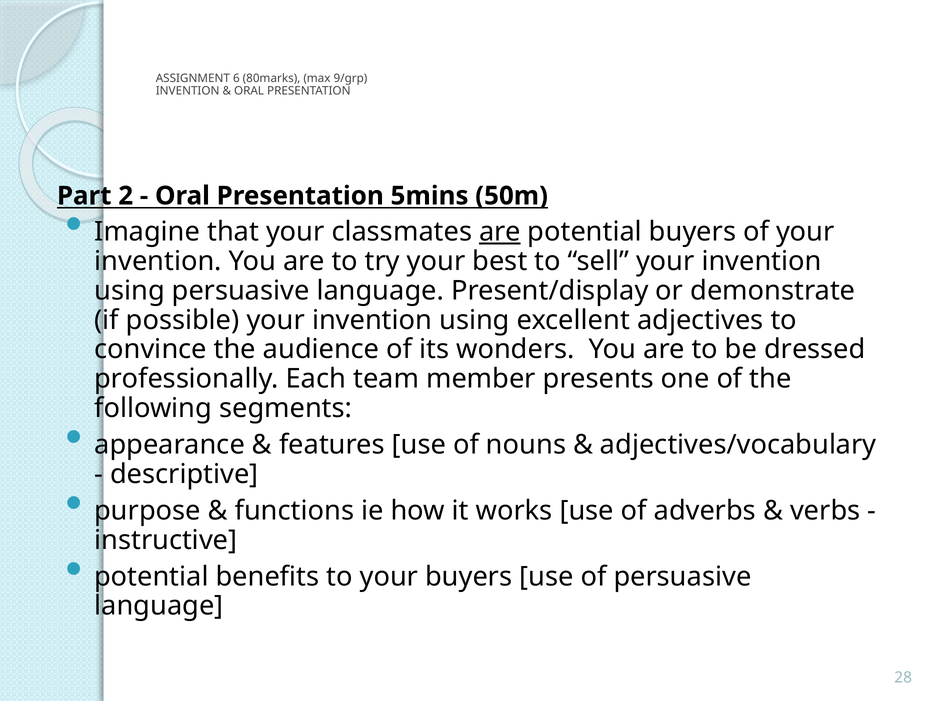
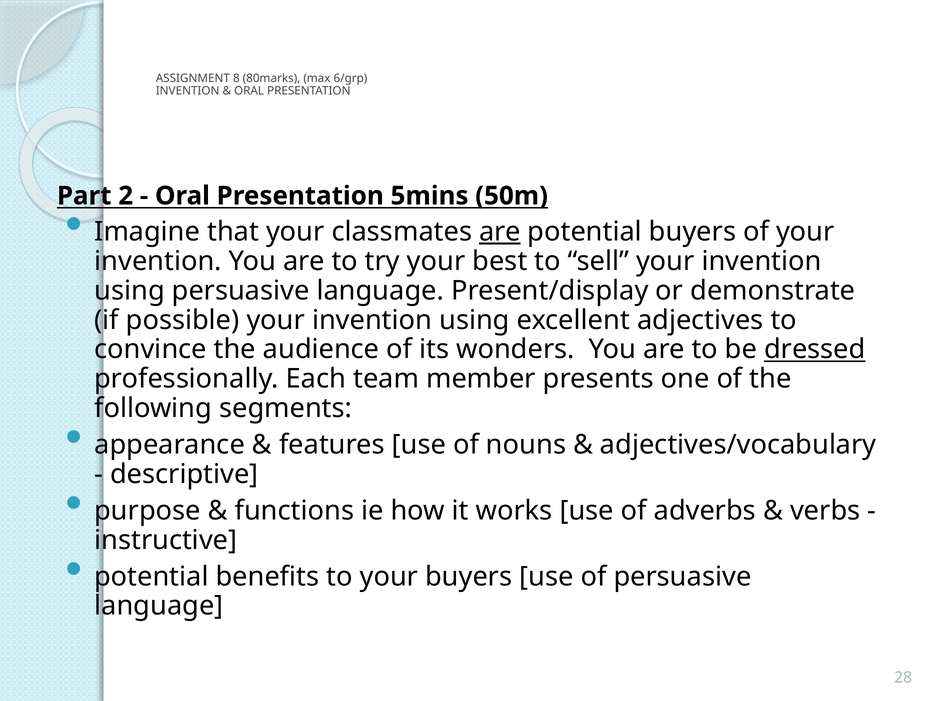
6: 6 -> 8
9/grp: 9/grp -> 6/grp
dressed underline: none -> present
